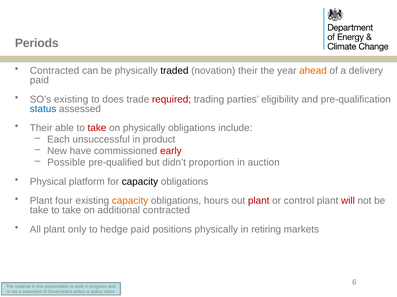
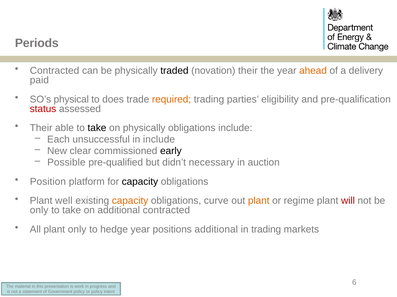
SO’s existing: existing -> physical
required colour: red -> orange
status colour: blue -> red
take at (97, 128) colour: red -> black
in product: product -> include
have: have -> clear
early colour: red -> black
proportion: proportion -> necessary
Physical: Physical -> Position
four: four -> well
hours: hours -> curve
plant at (259, 201) colour: red -> orange
control: control -> regime
take at (39, 211): take -> only
hedge paid: paid -> year
positions physically: physically -> additional
in retiring: retiring -> trading
